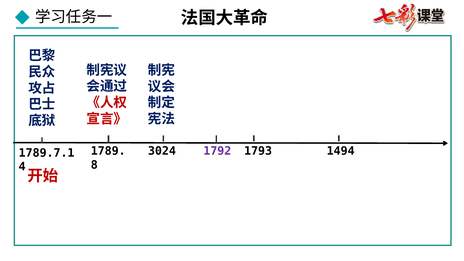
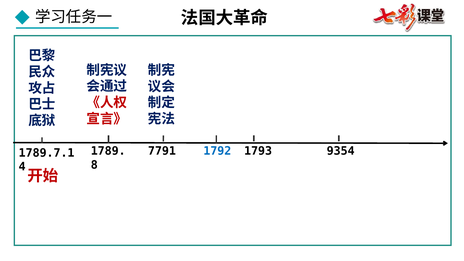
3024: 3024 -> 7791
1792 colour: purple -> blue
1494: 1494 -> 9354
